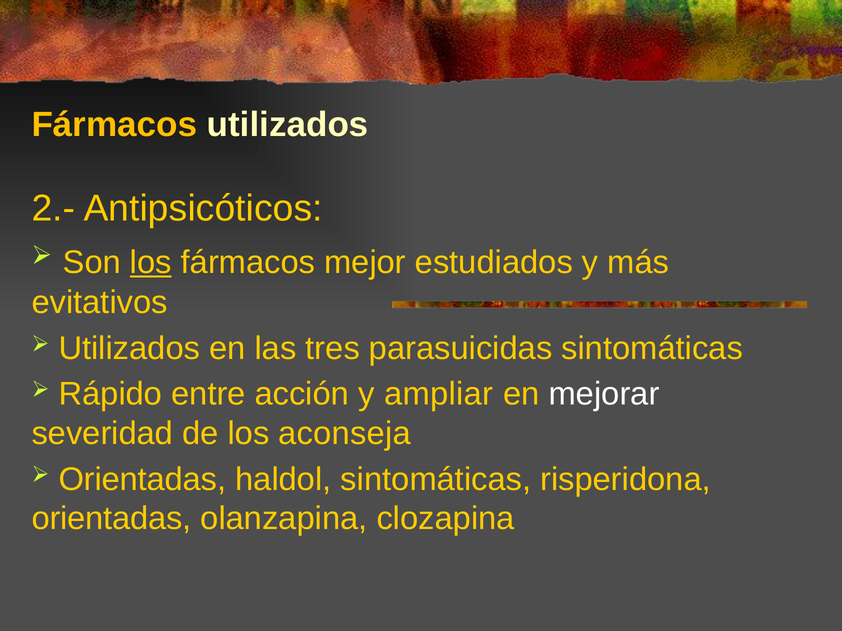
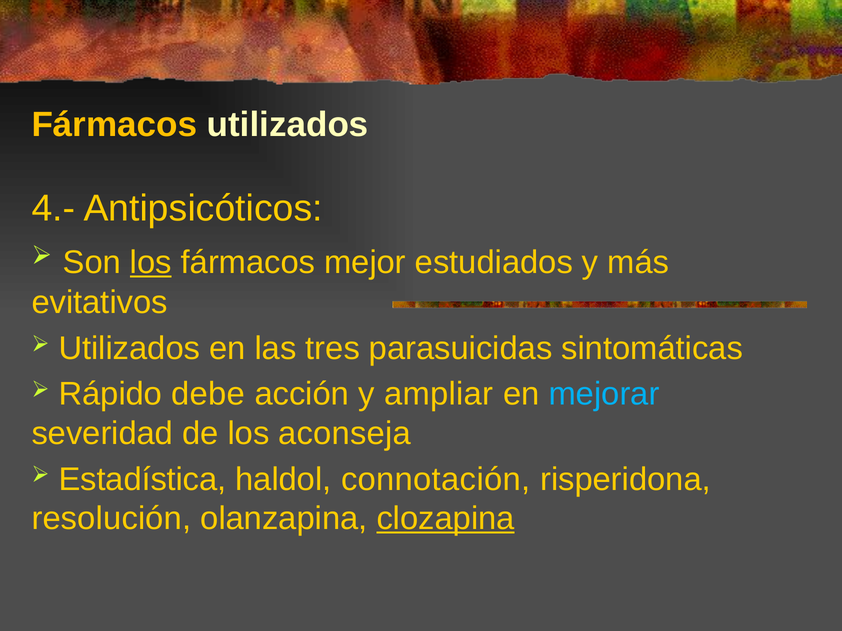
2.-: 2.- -> 4.-
entre: entre -> debe
mejorar colour: white -> light blue
Orientadas at (142, 480): Orientadas -> Estadística
haldol sintomáticas: sintomáticas -> connotación
orientadas at (112, 519): orientadas -> resolución
clozapina underline: none -> present
